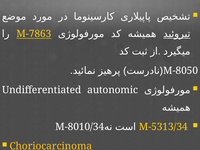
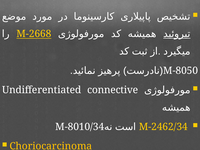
M-7863: M-7863 -> M-2668
autonomic: autonomic -> connective
M-5313/34: M-5313/34 -> M-2462/34
